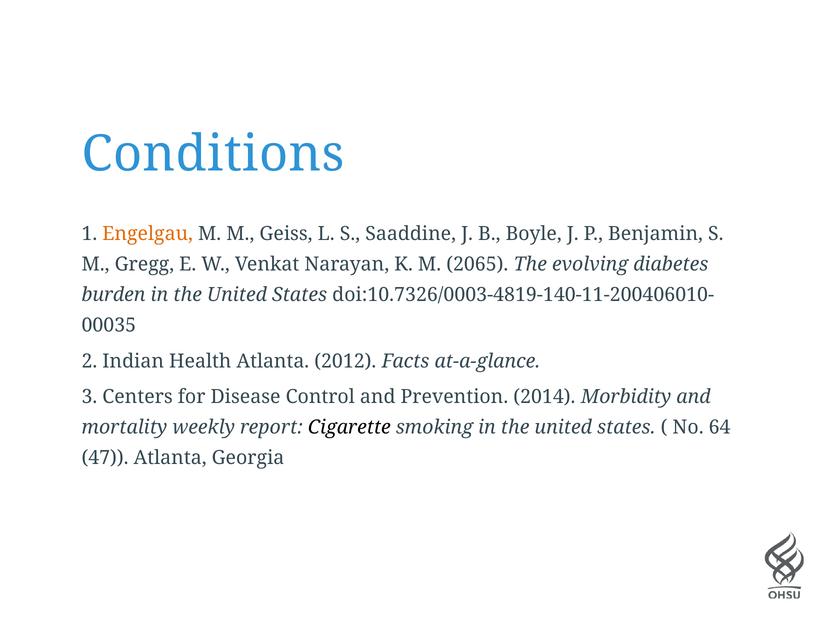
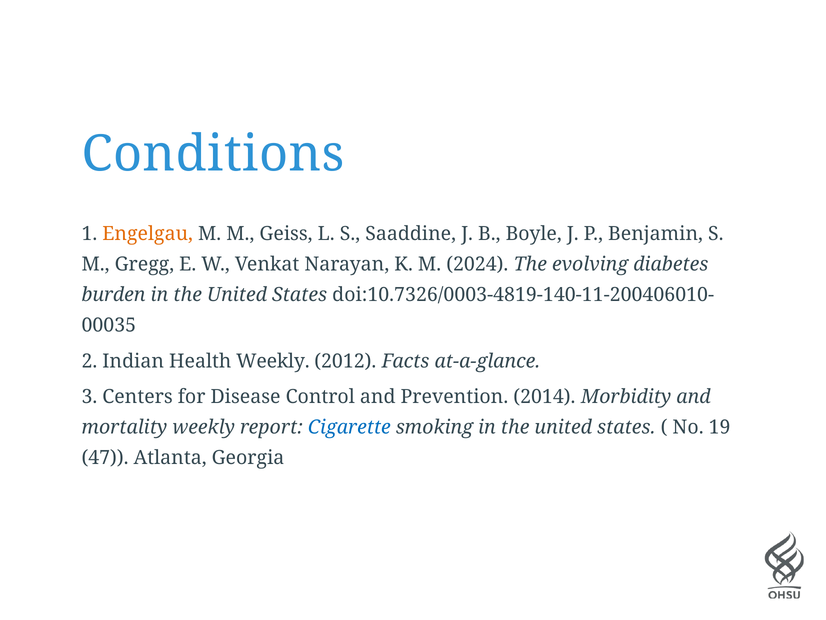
2065: 2065 -> 2024
Health Atlanta: Atlanta -> Weekly
Cigarette colour: black -> blue
64: 64 -> 19
